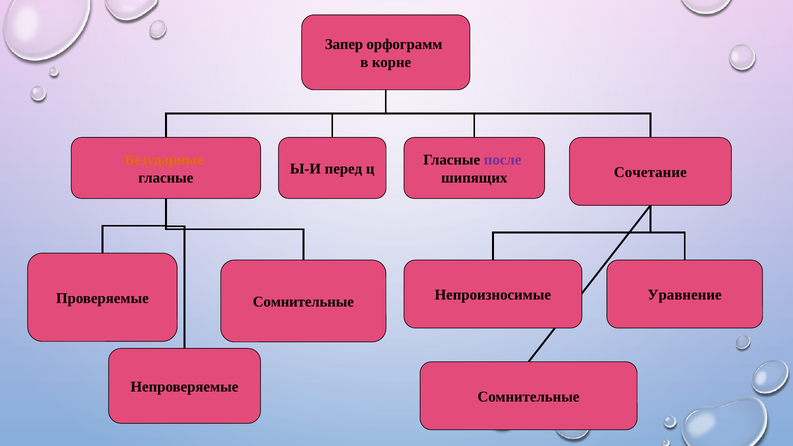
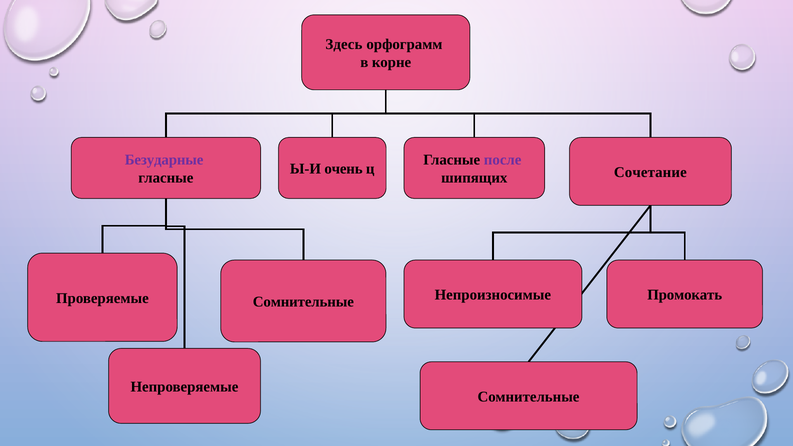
Запер: Запер -> Здесь
Безударные colour: orange -> purple
перед: перед -> очень
Уравнение: Уравнение -> Промокать
